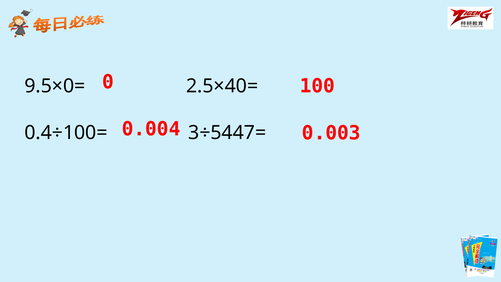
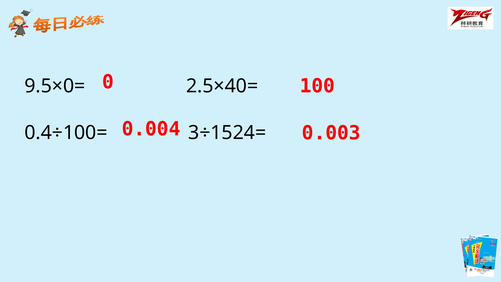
3÷5447=: 3÷5447= -> 3÷1524=
